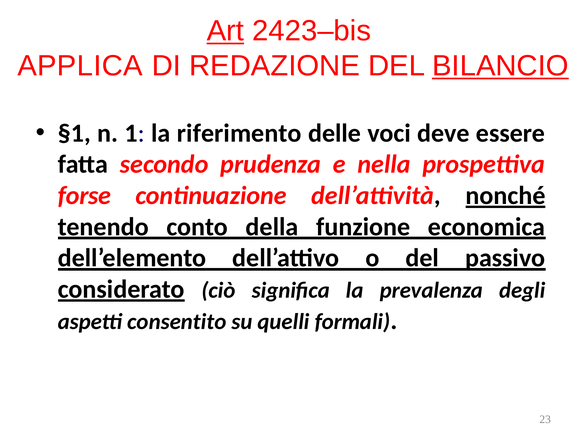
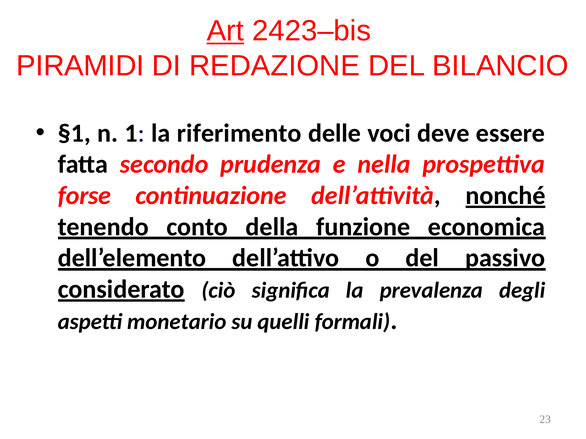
APPLICA: APPLICA -> PIRAMIDI
BILANCIO underline: present -> none
consentito: consentito -> monetario
